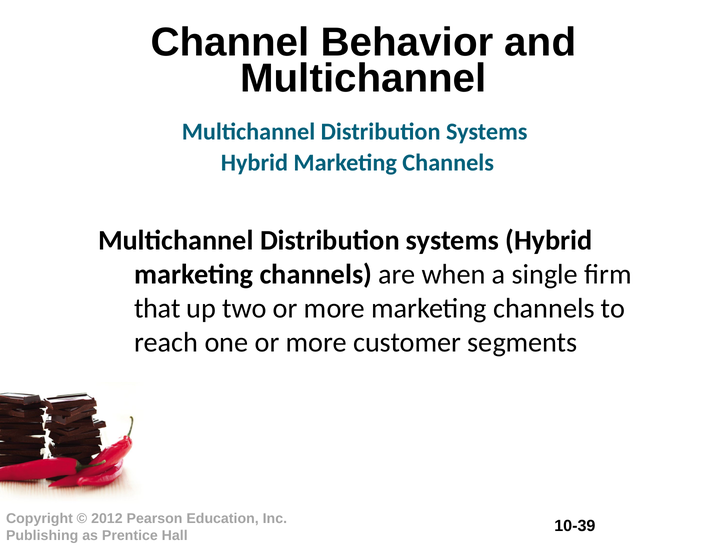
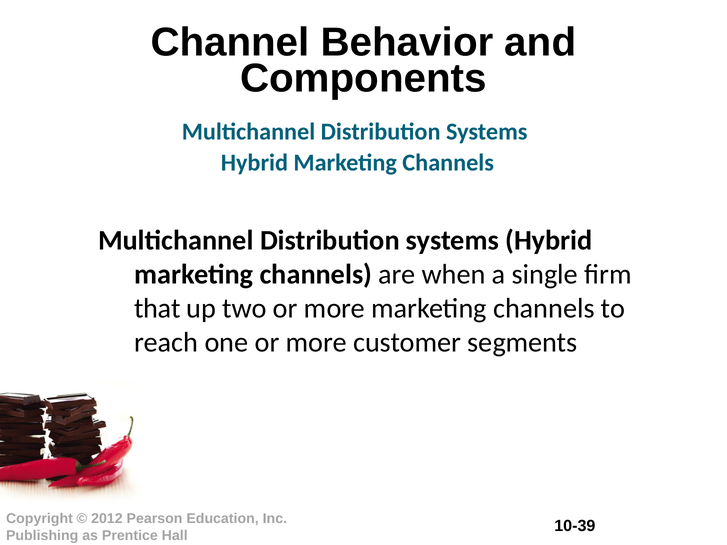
Multichannel at (363, 79): Multichannel -> Components
